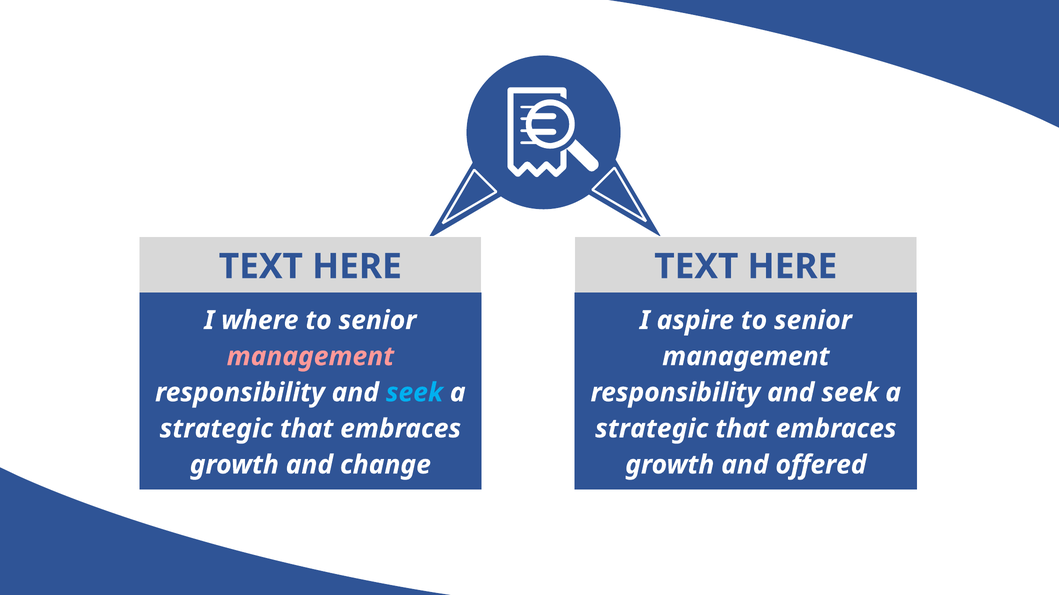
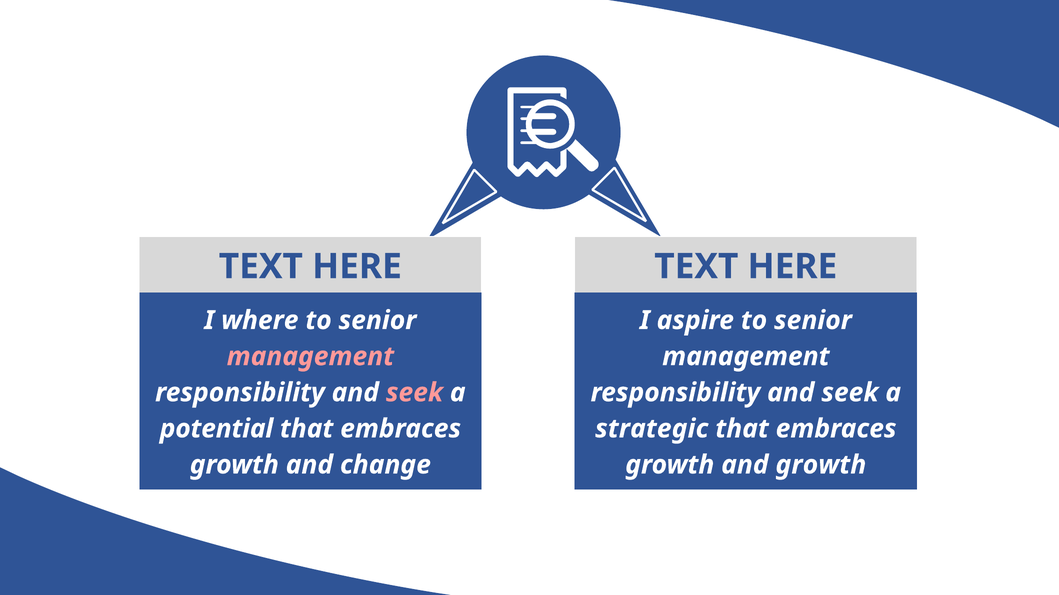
seek at (414, 393) colour: light blue -> pink
strategic at (216, 429): strategic -> potential
and offered: offered -> growth
